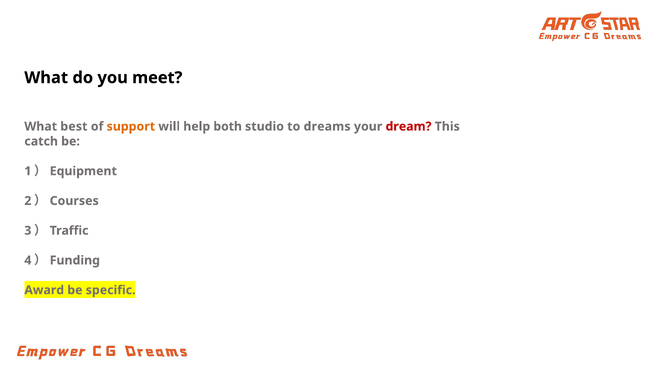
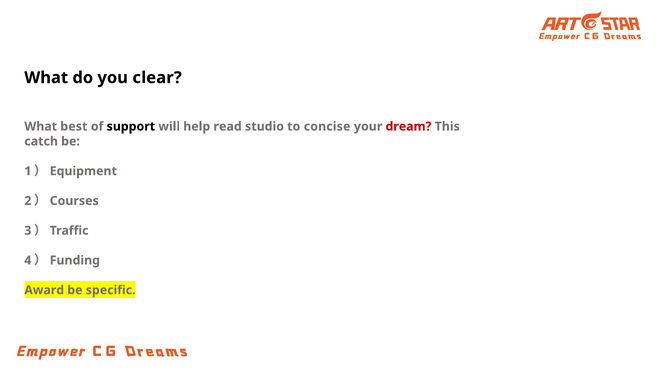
meet: meet -> clear
support colour: orange -> black
both: both -> read
dreams: dreams -> concise
